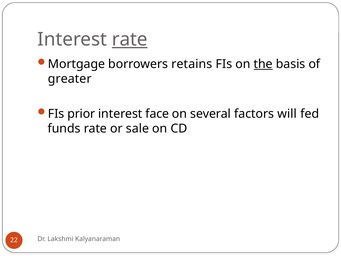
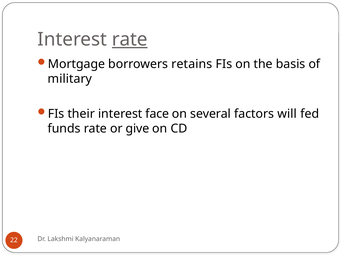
the underline: present -> none
greater: greater -> military
prior: prior -> their
sale: sale -> give
